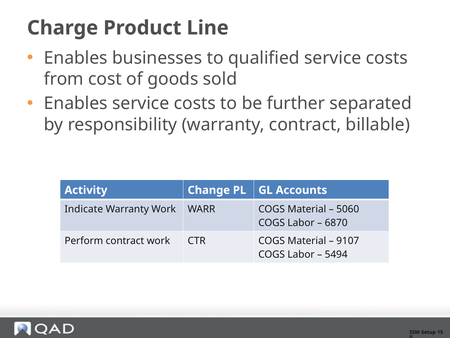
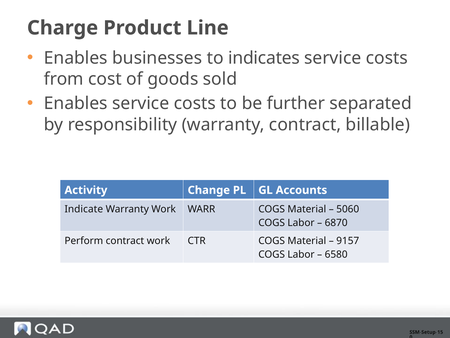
qualified: qualified -> indicates
9107: 9107 -> 9157
5494: 5494 -> 6580
